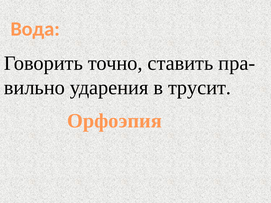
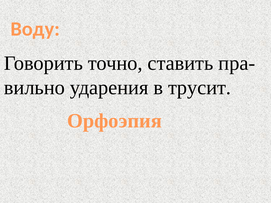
Вода: Вода -> Воду
